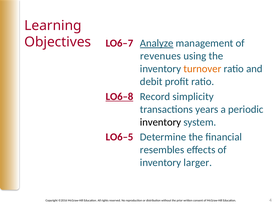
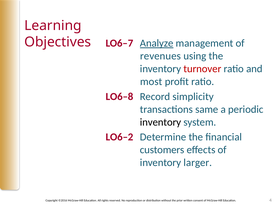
turnover colour: orange -> red
debit: debit -> most
LO6–8 underline: present -> none
years: years -> same
LO6–5: LO6–5 -> LO6–2
resembles: resembles -> customers
